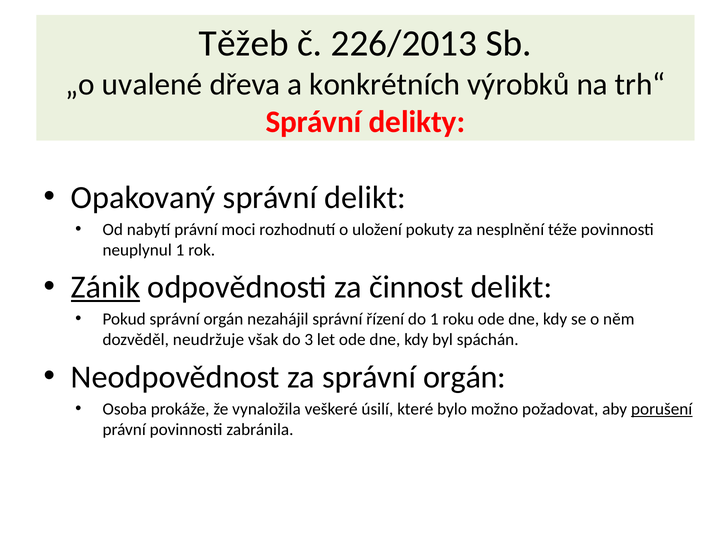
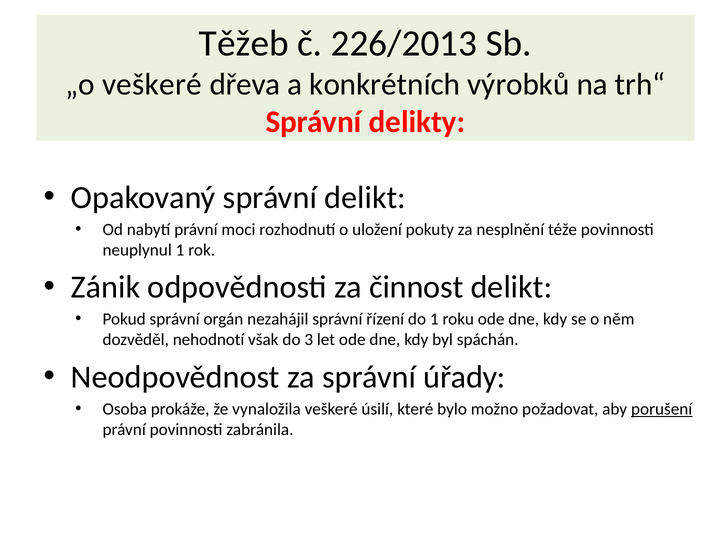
„o uvalené: uvalené -> veškeré
Zánik underline: present -> none
neudržuje: neudržuje -> nehodnotí
za správní orgán: orgán -> úřady
